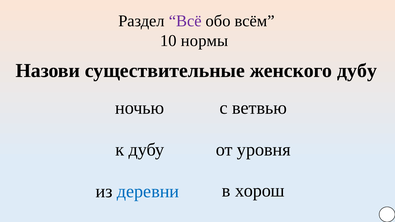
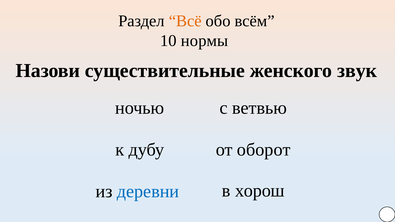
Всё colour: purple -> orange
женского дубу: дубу -> звук
уровня: уровня -> оборот
